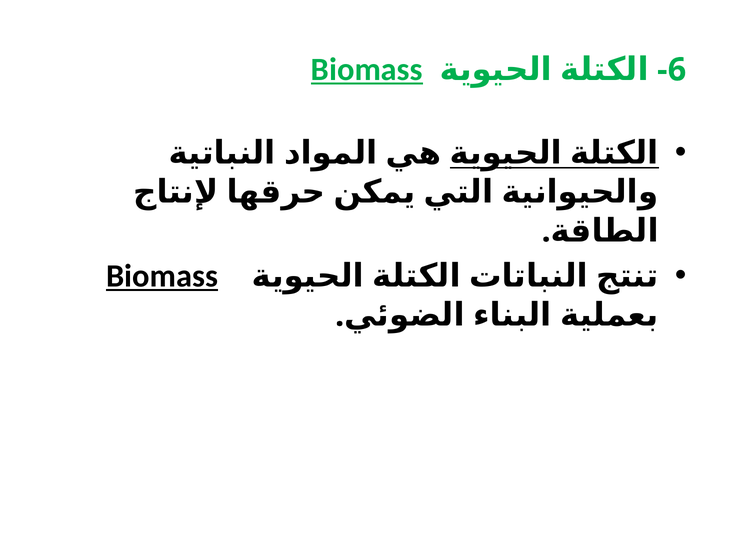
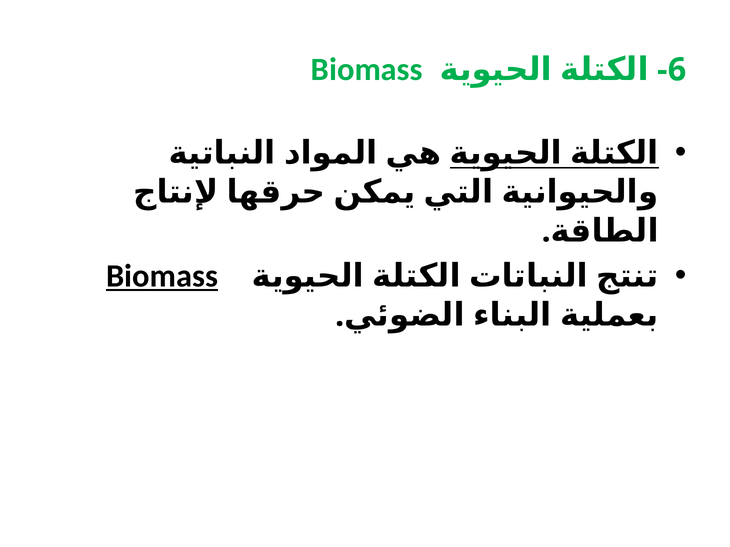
Biomass at (367, 70) underline: present -> none
